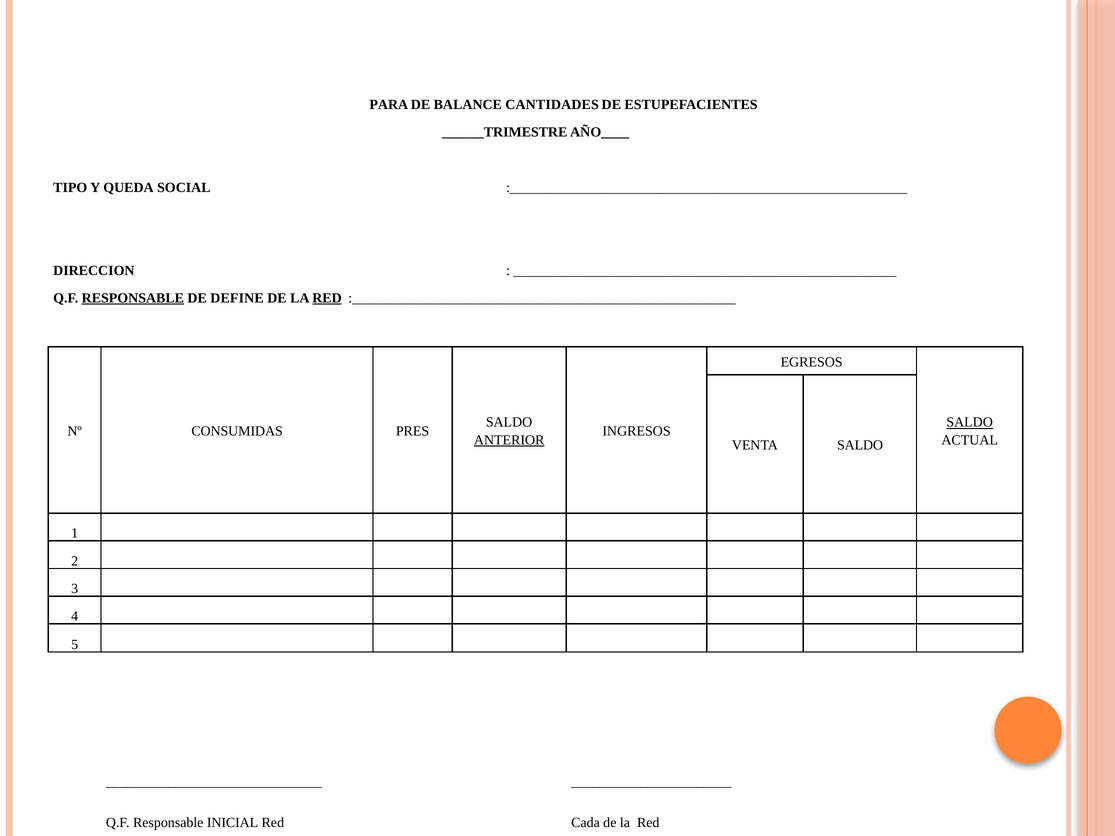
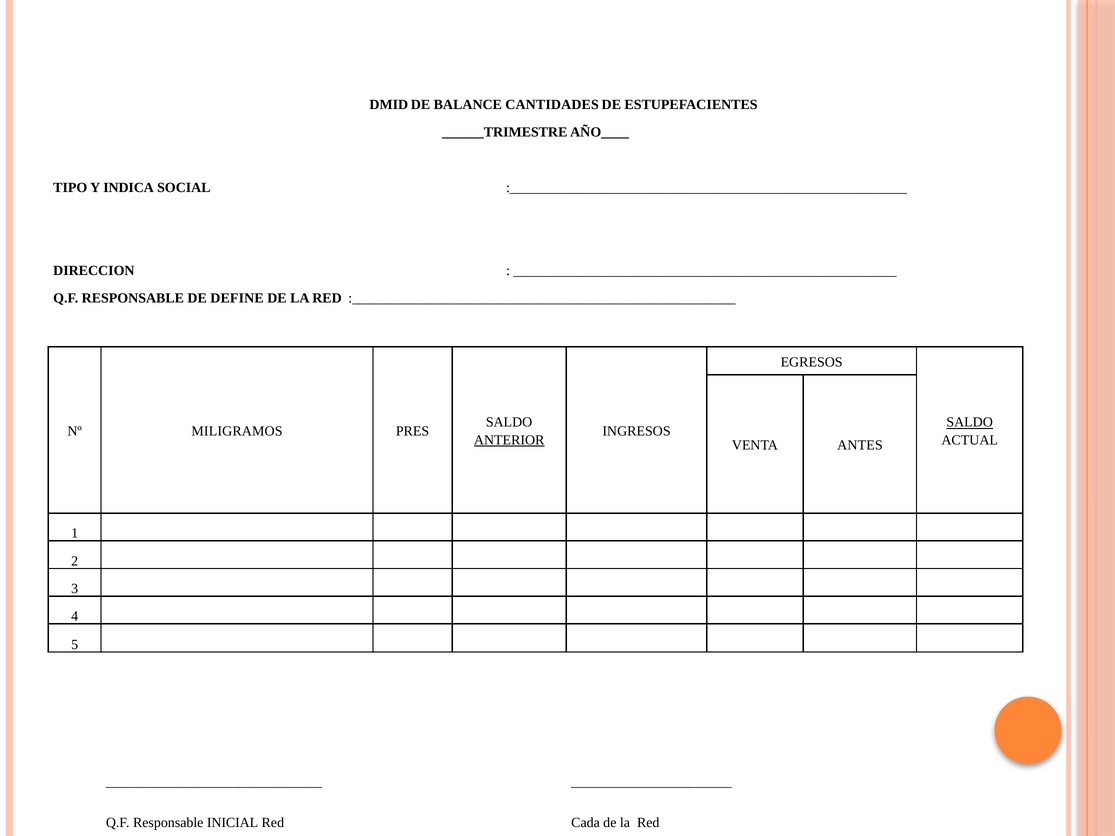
PARA: PARA -> DMID
QUEDA: QUEDA -> INDICA
RESPONSABLE at (133, 298) underline: present -> none
RED at (327, 298) underline: present -> none
CONSUMIDAS: CONSUMIDAS -> MILIGRAMOS
VENTA SALDO: SALDO -> ANTES
